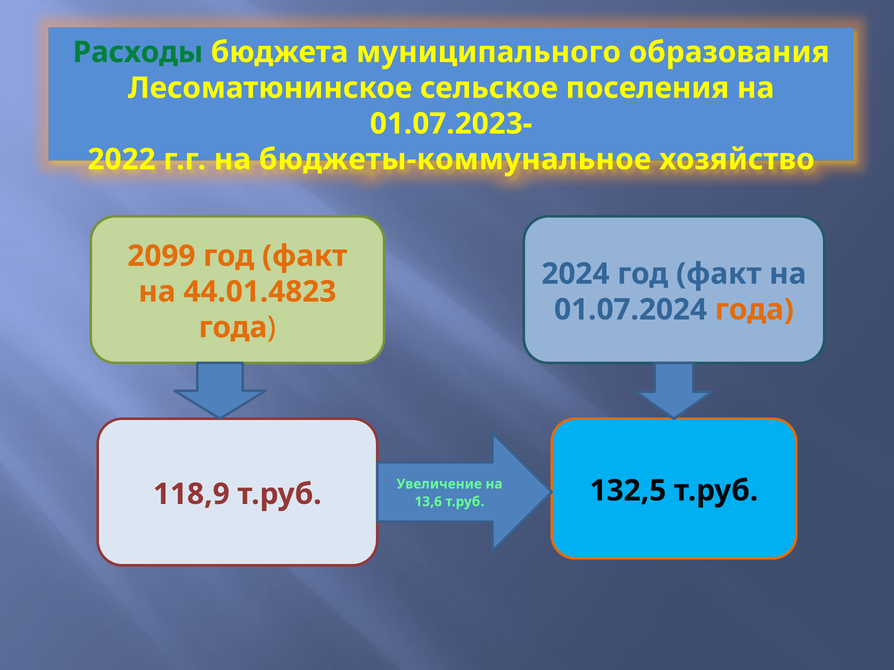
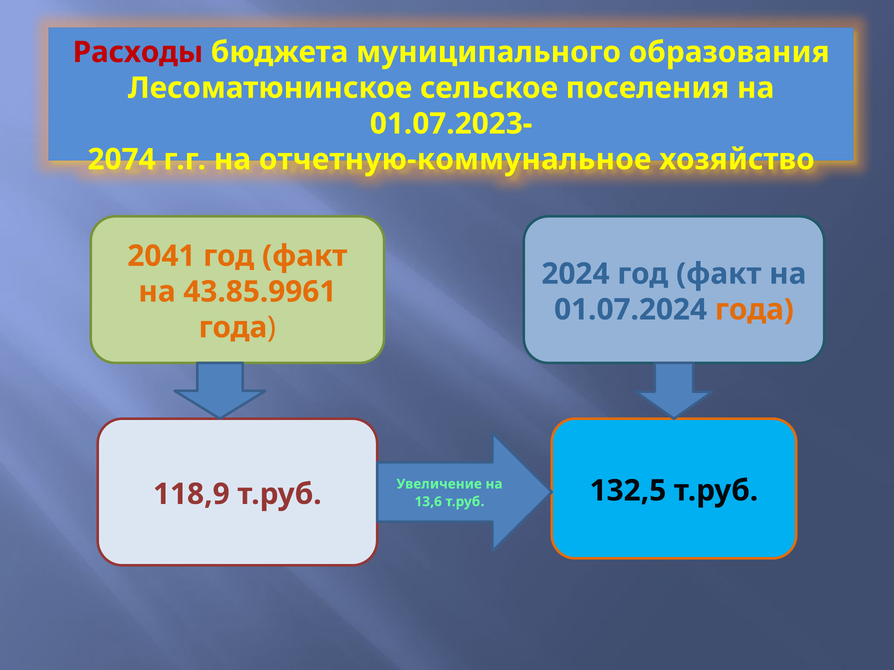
Расходы colour: green -> red
2022: 2022 -> 2074
бюджеты-коммунальное: бюджеты-коммунальное -> отчетную-коммунальное
2099: 2099 -> 2041
44.01.4823: 44.01.4823 -> 43.85.9961
